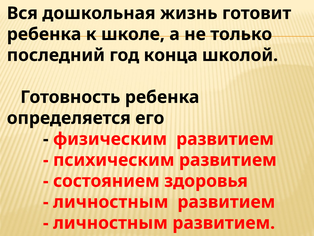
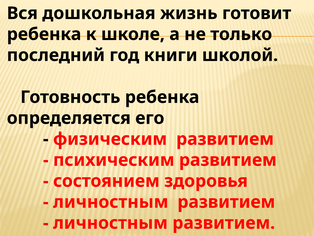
конца: конца -> книги
